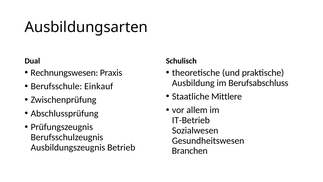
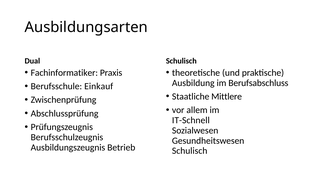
Rechnungswesen: Rechnungswesen -> Fachinformatiker
IT-Betrieb: IT-Betrieb -> IT-Schnell
Branchen at (190, 151): Branchen -> Schulisch
